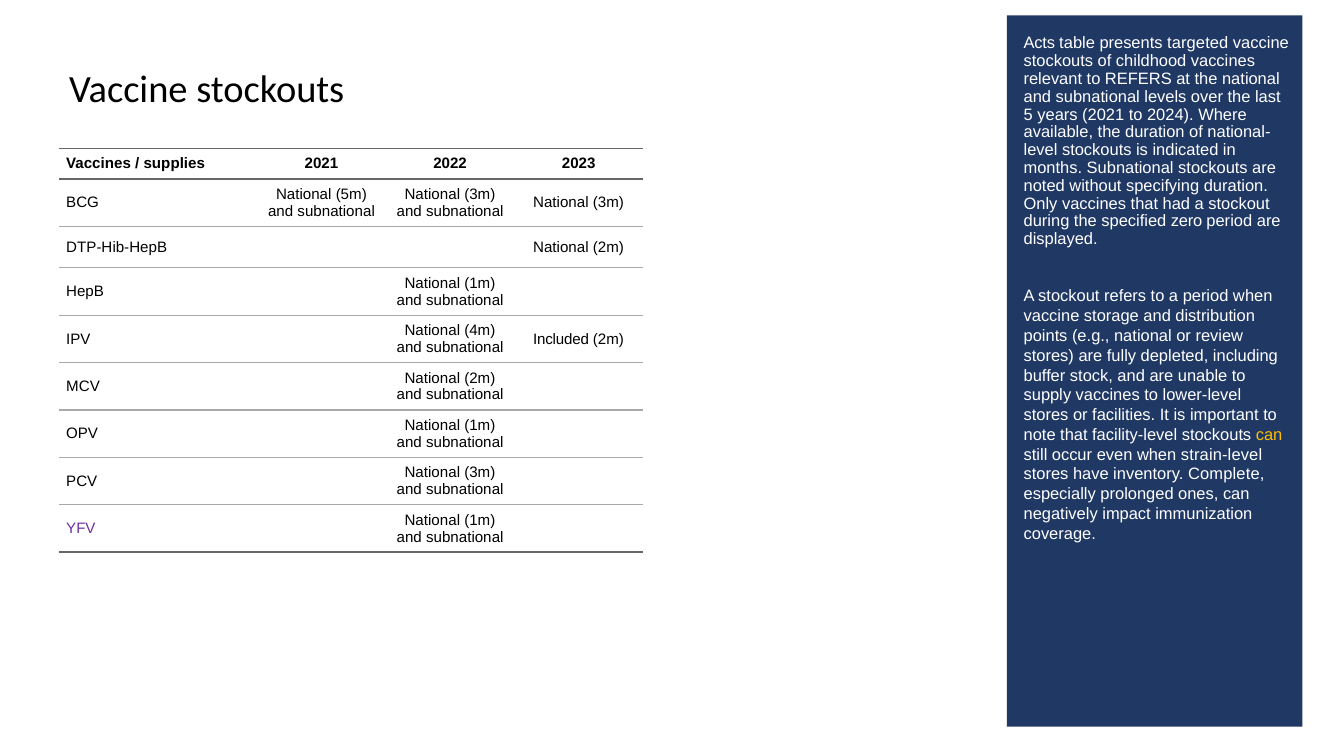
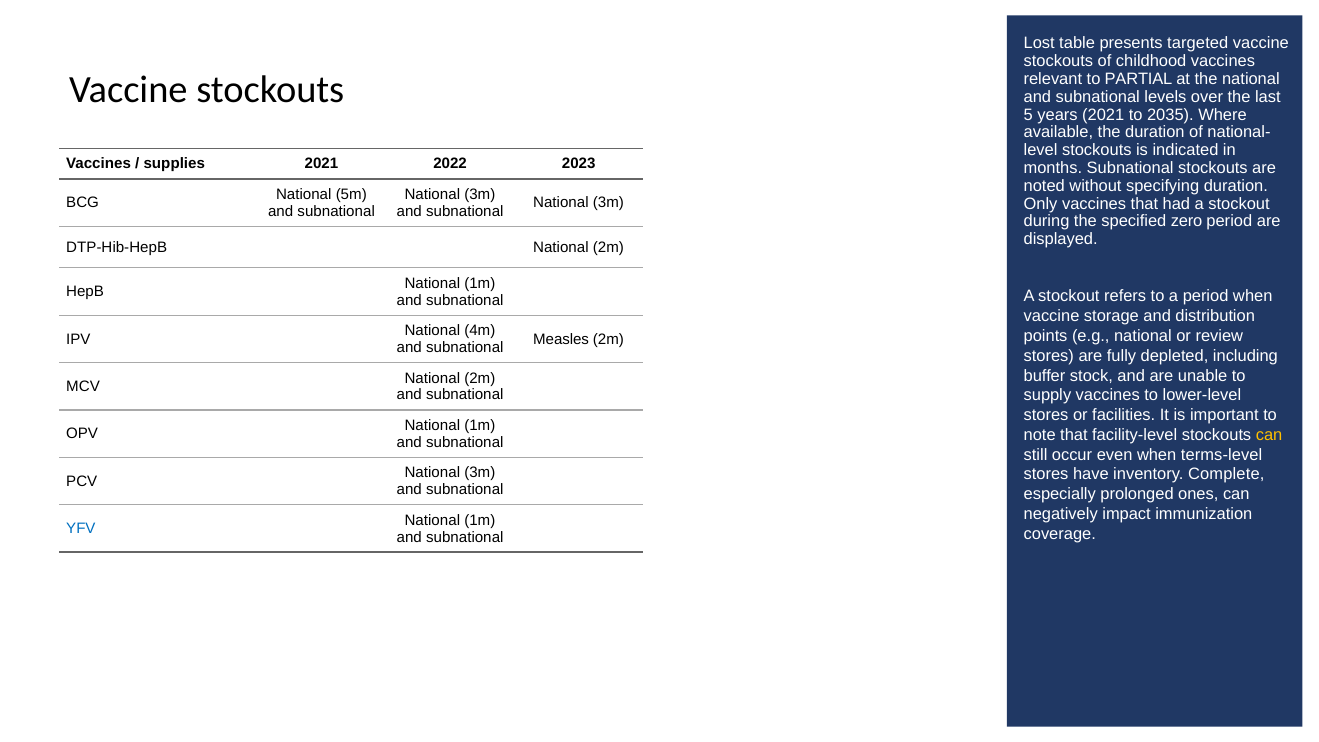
Acts: Acts -> Lost
to REFERS: REFERS -> PARTIAL
2024: 2024 -> 2035
Included: Included -> Measles
strain-level: strain-level -> terms-level
YFV colour: purple -> blue
